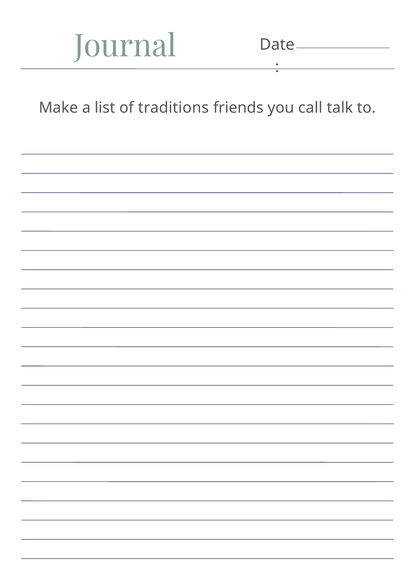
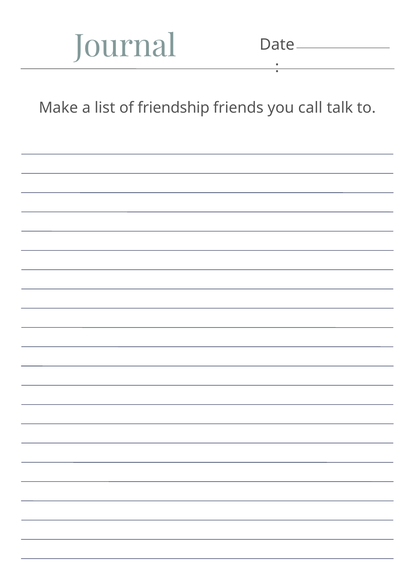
traditions: traditions -> friendship
